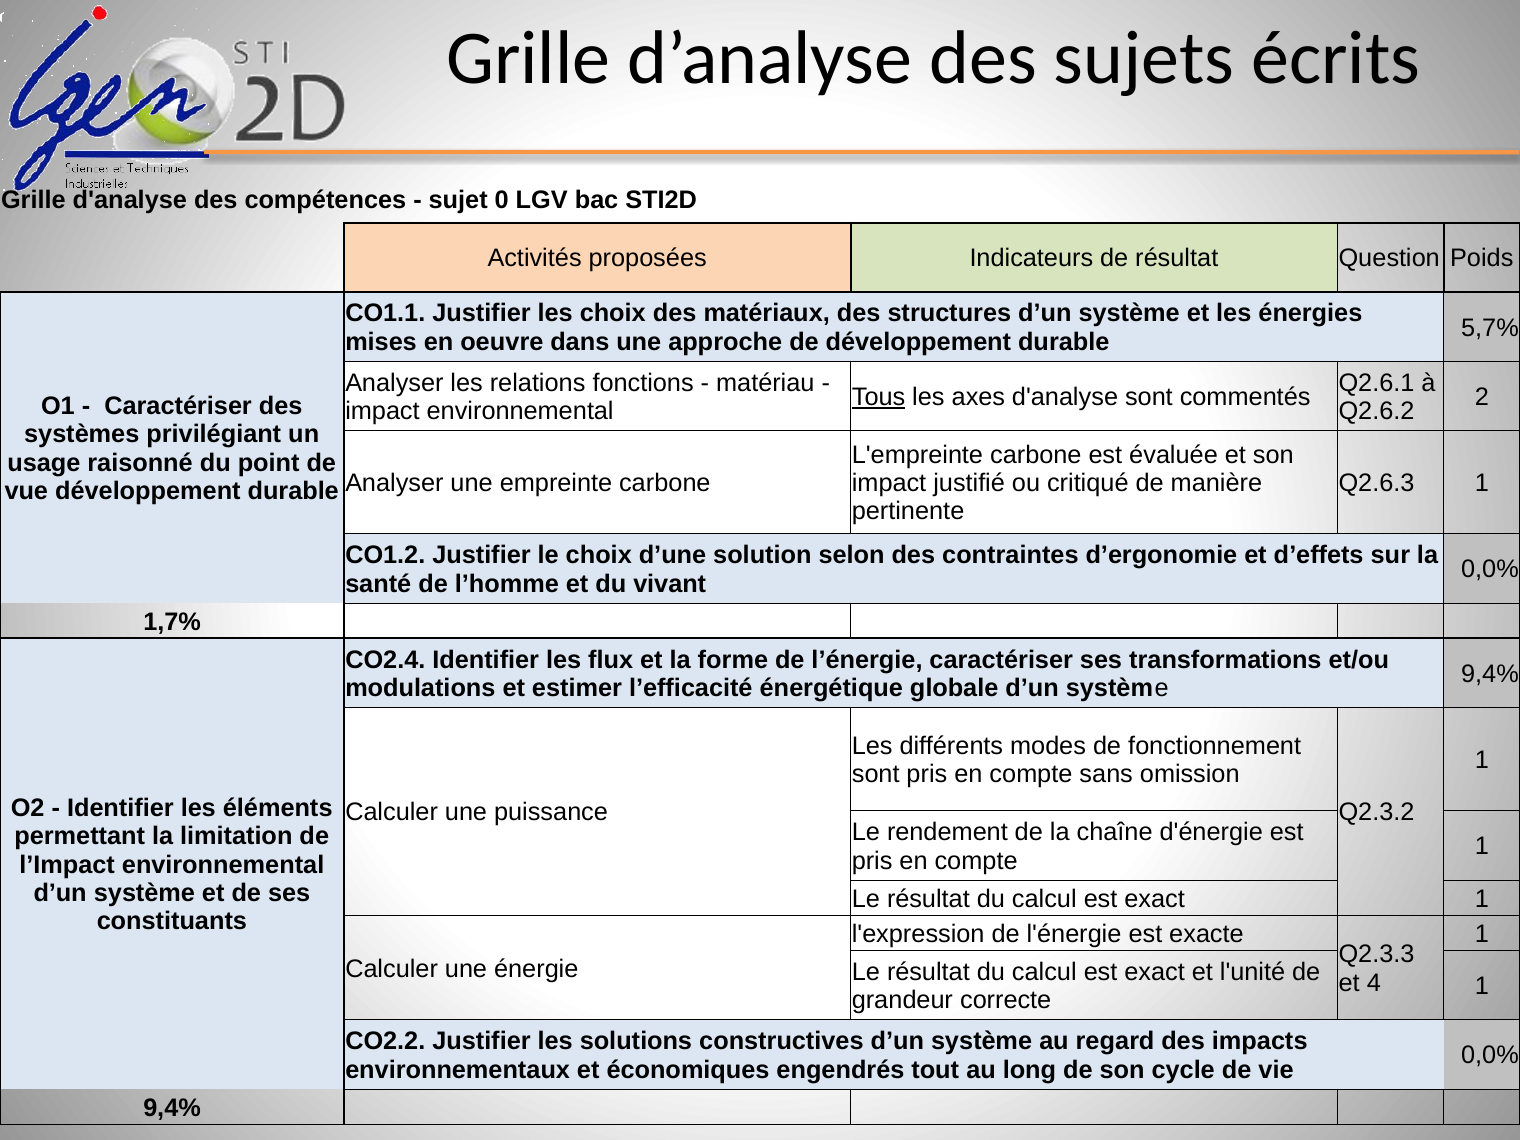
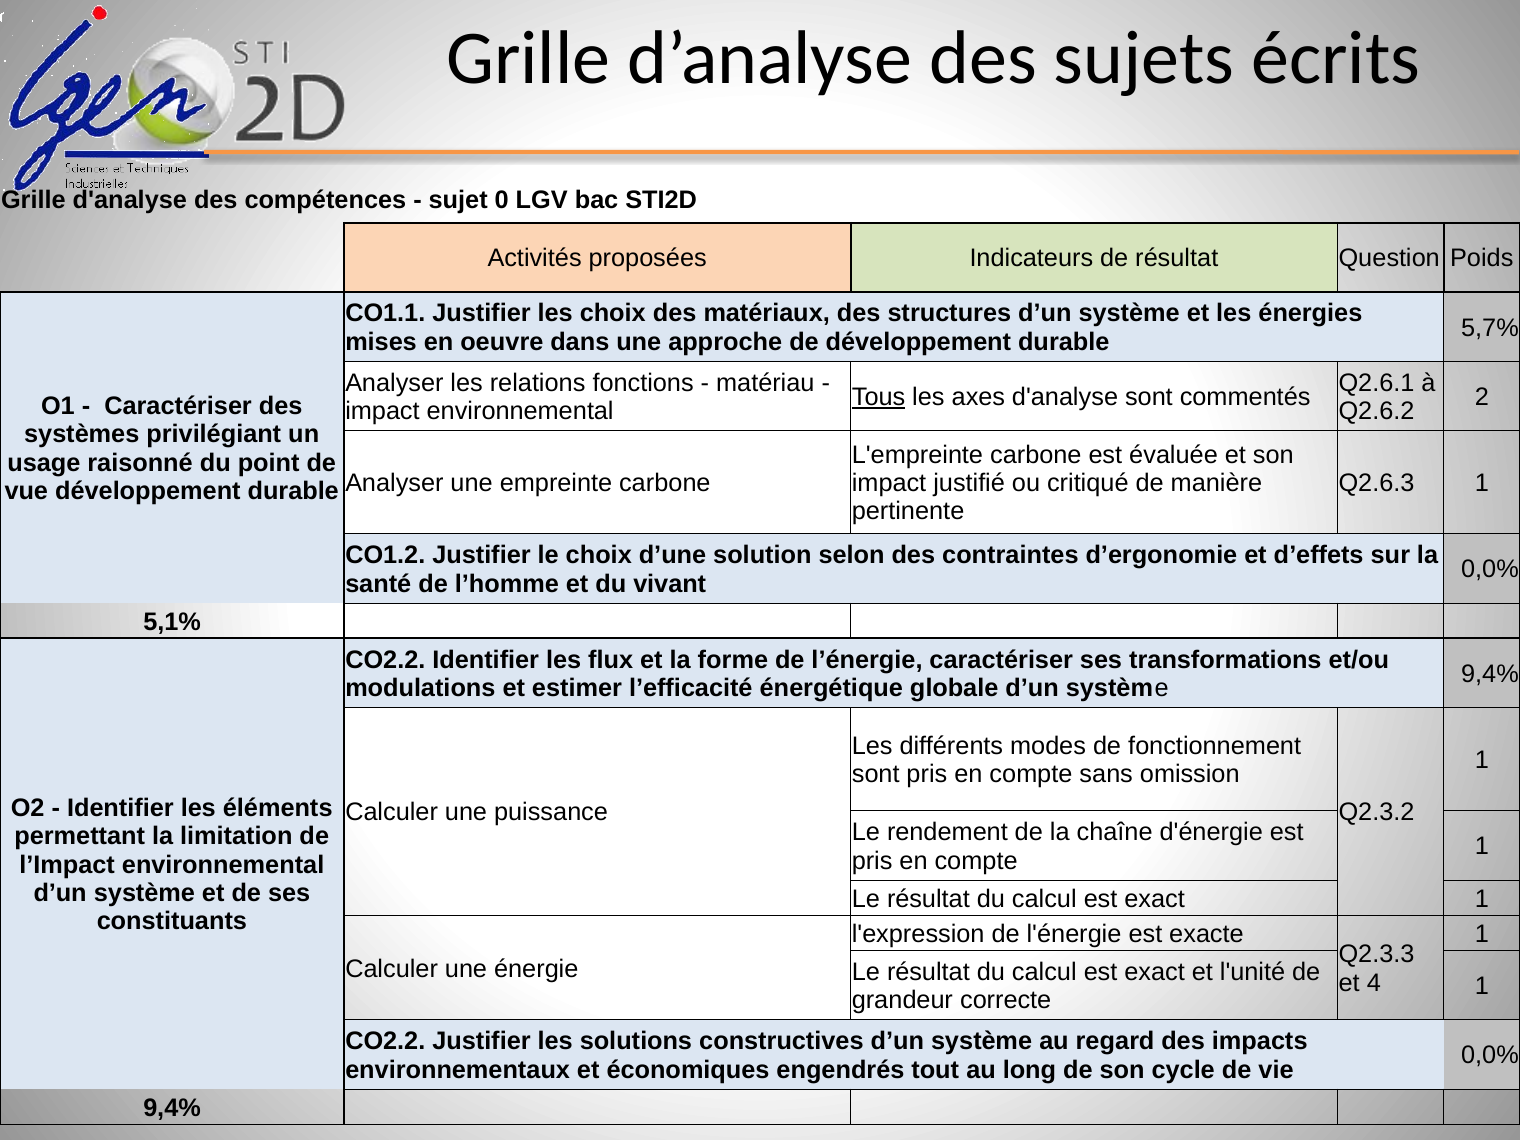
1,7%: 1,7% -> 5,1%
CO2.4 at (385, 660): CO2.4 -> CO2.2
